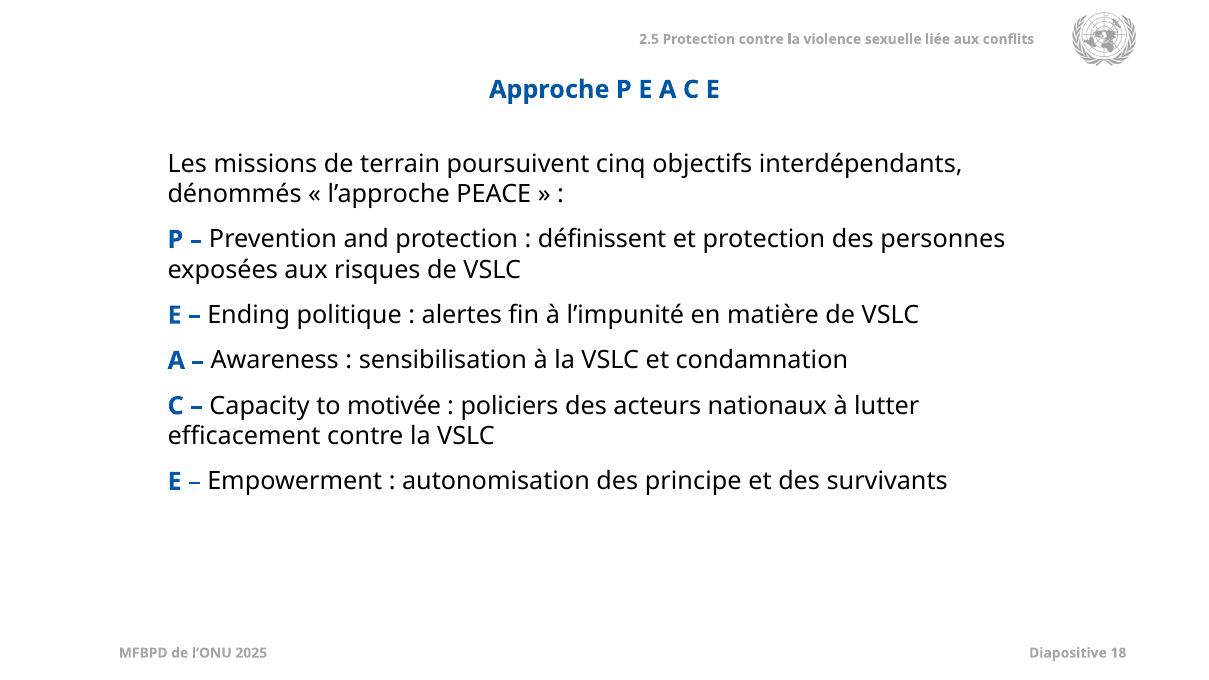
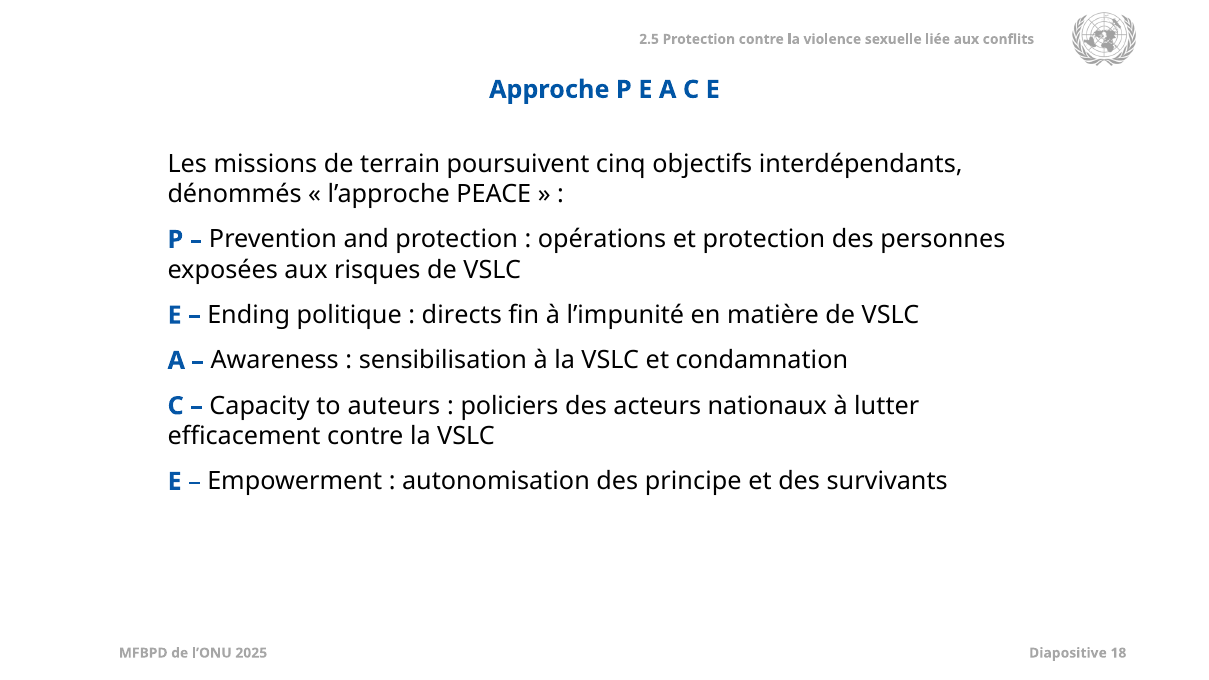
définissent: définissent -> opérations
alertes: alertes -> directs
motivée: motivée -> auteurs
